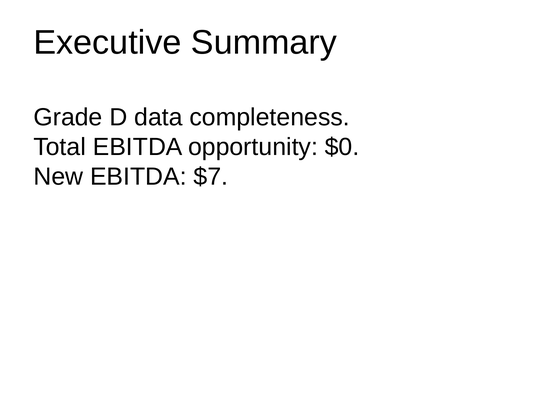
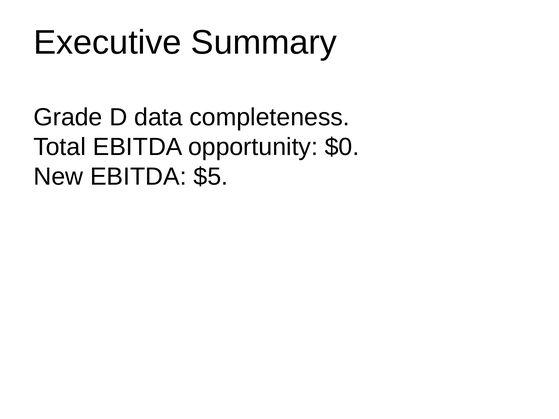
$7: $7 -> $5
